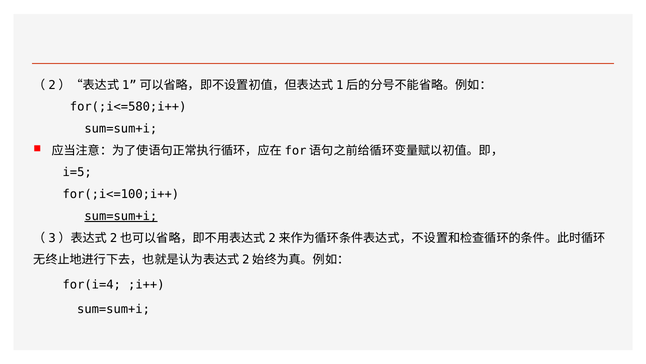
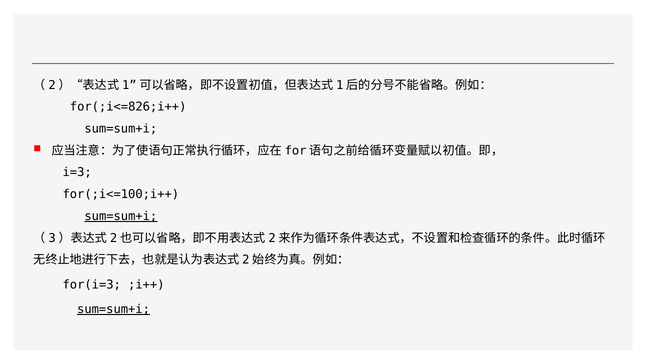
for(;i<=580;i++: for(;i<=580;i++ -> for(;i<=826;i++
i=5: i=5 -> i=3
for(i=4: for(i=4 -> for(i=3
sum=sum+i at (114, 309) underline: none -> present
